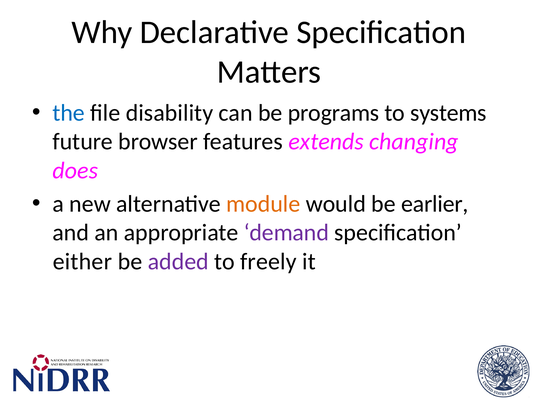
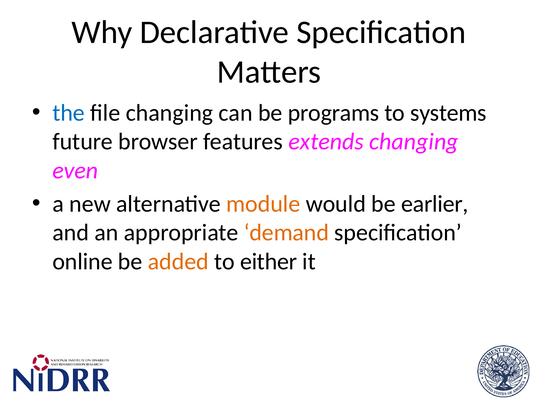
file disability: disability -> changing
does: does -> even
demand colour: purple -> orange
either: either -> online
added colour: purple -> orange
freely: freely -> either
